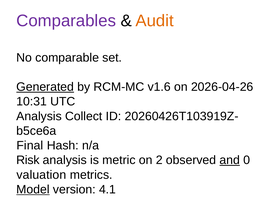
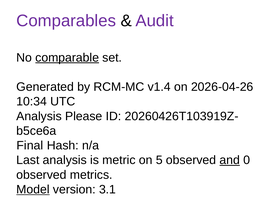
Audit colour: orange -> purple
comparable underline: none -> present
Generated underline: present -> none
v1.6: v1.6 -> v1.4
10:31: 10:31 -> 10:34
Collect: Collect -> Please
Risk: Risk -> Last
2: 2 -> 5
valuation at (41, 174): valuation -> observed
4.1: 4.1 -> 3.1
